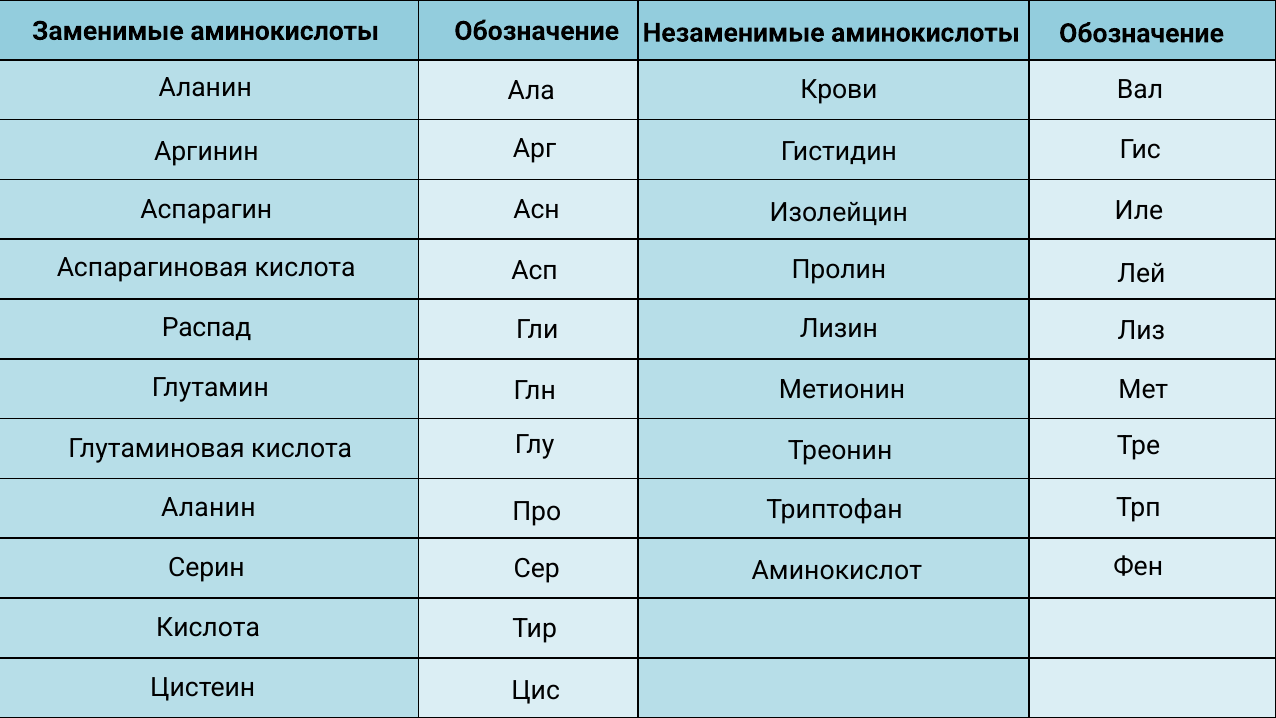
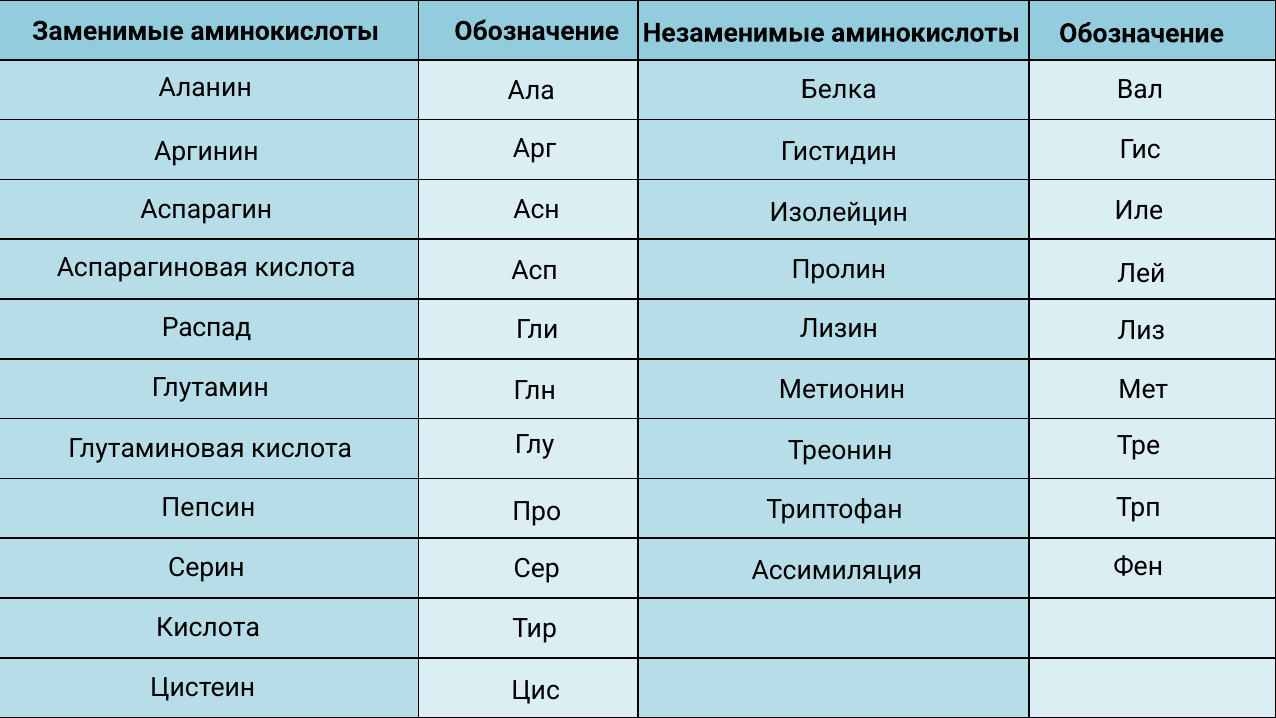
Крови: Крови -> Белка
Аланин at (208, 507): Аланин -> Пепсин
Аминокислот: Аминокислот -> Ассимиляция
